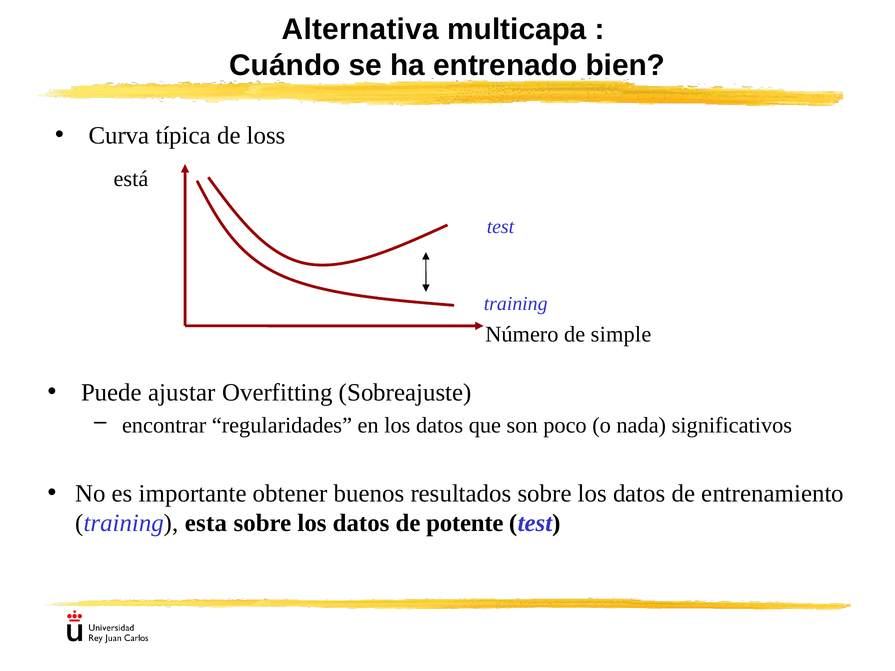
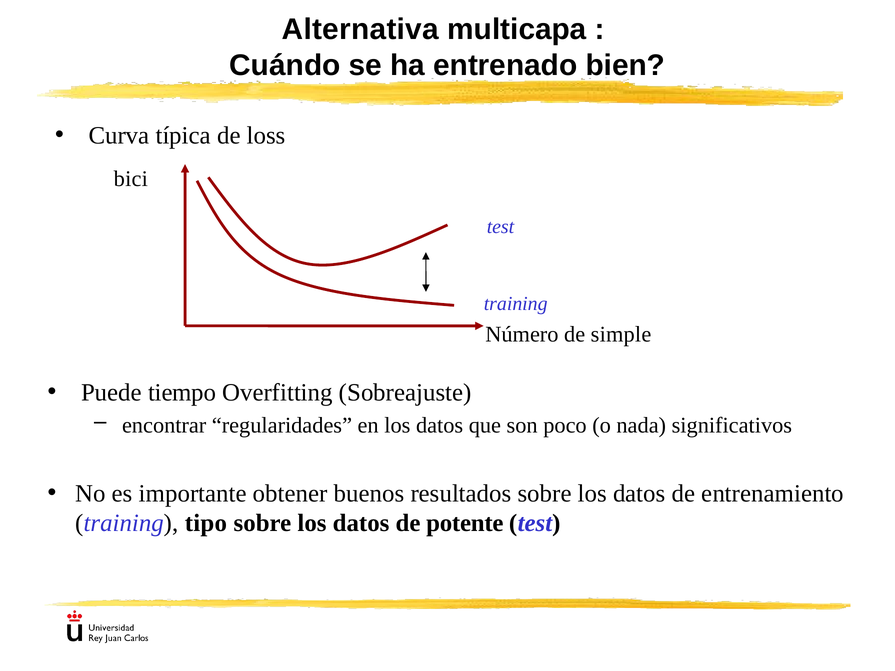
está: está -> bici
ajustar: ajustar -> tiempo
esta: esta -> tipo
